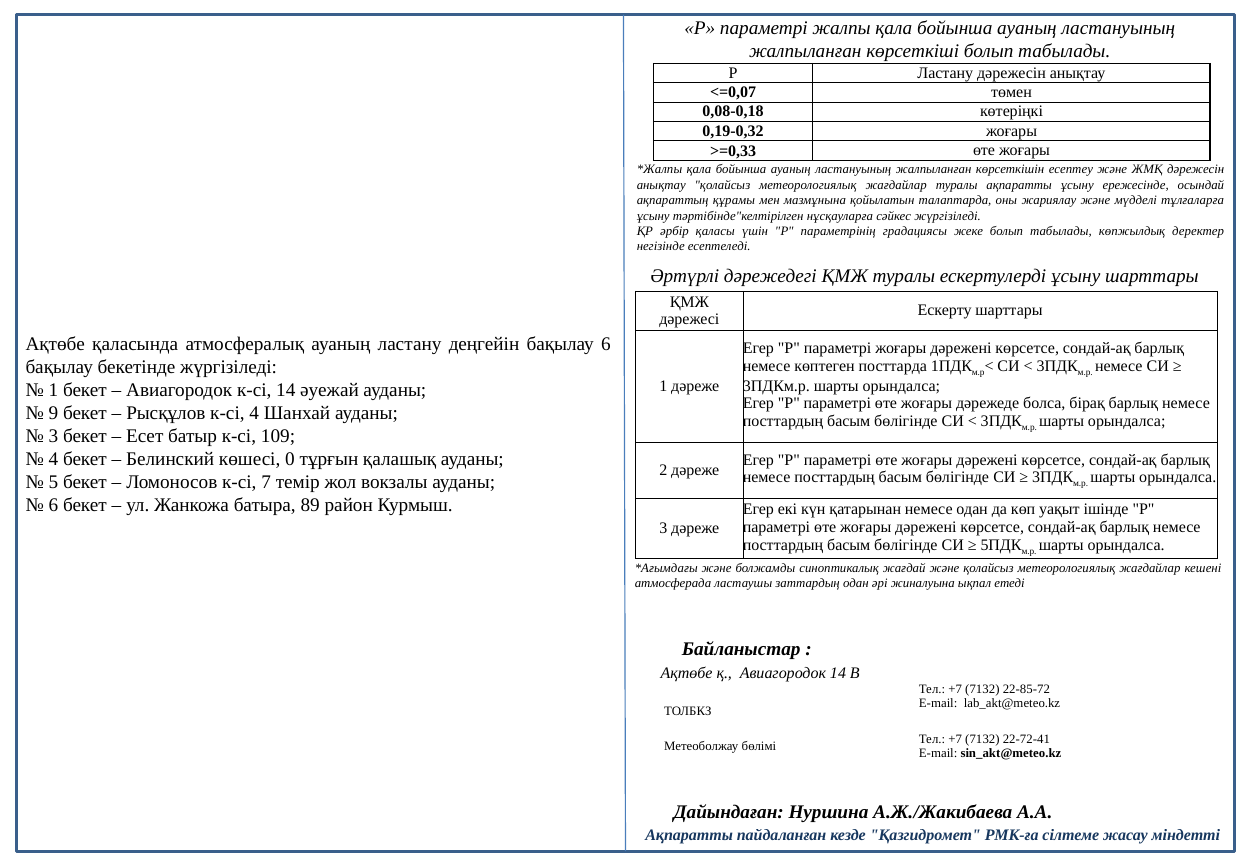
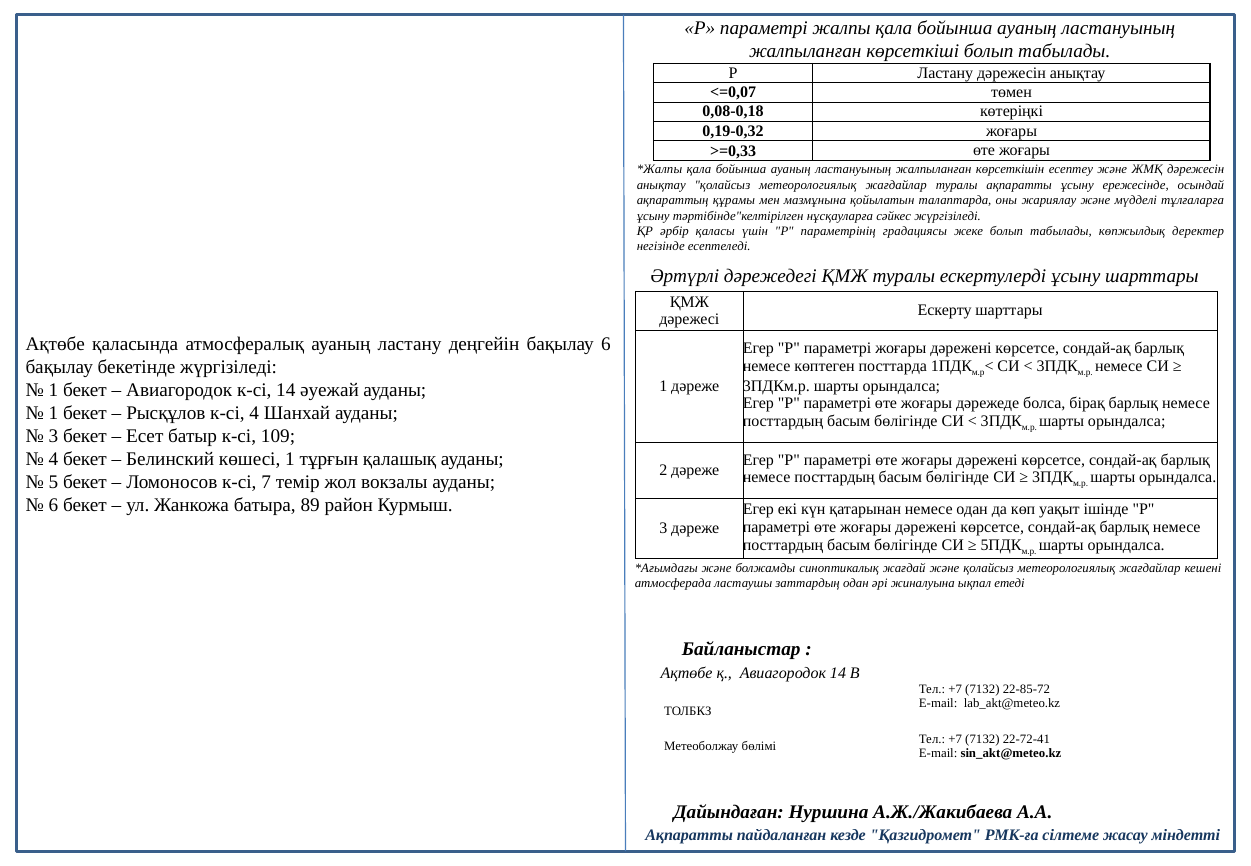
9 at (53, 413): 9 -> 1
көшесі 0: 0 -> 1
